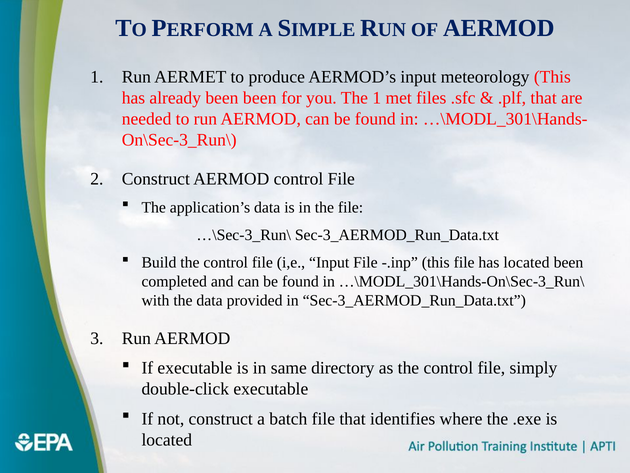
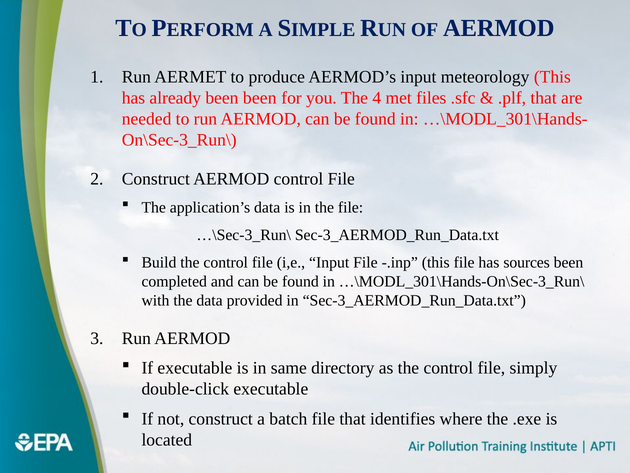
The 1: 1 -> 4
has located: located -> sources
